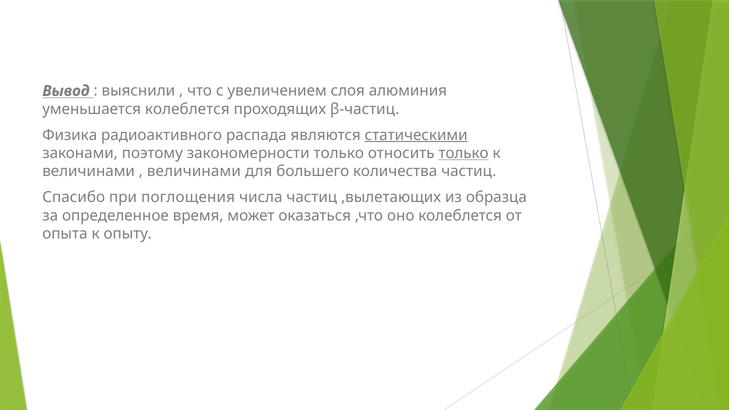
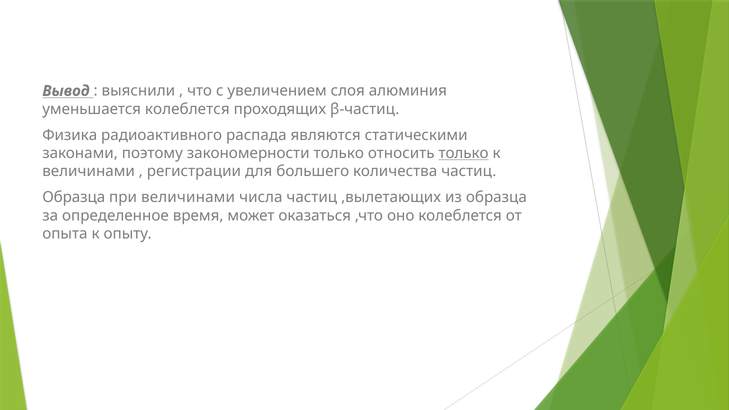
статическими underline: present -> none
величинами at (194, 171): величинами -> регистрации
Спасибо at (74, 197): Спасибо -> Образца
при поглощения: поглощения -> величинами
